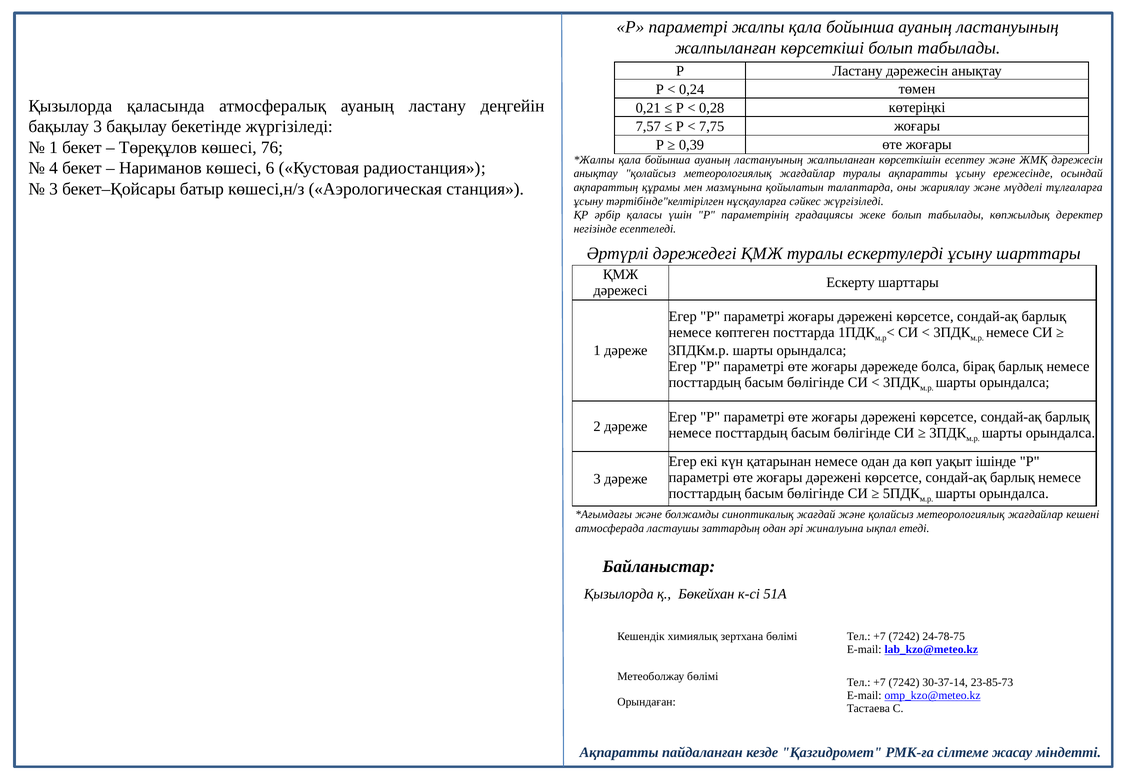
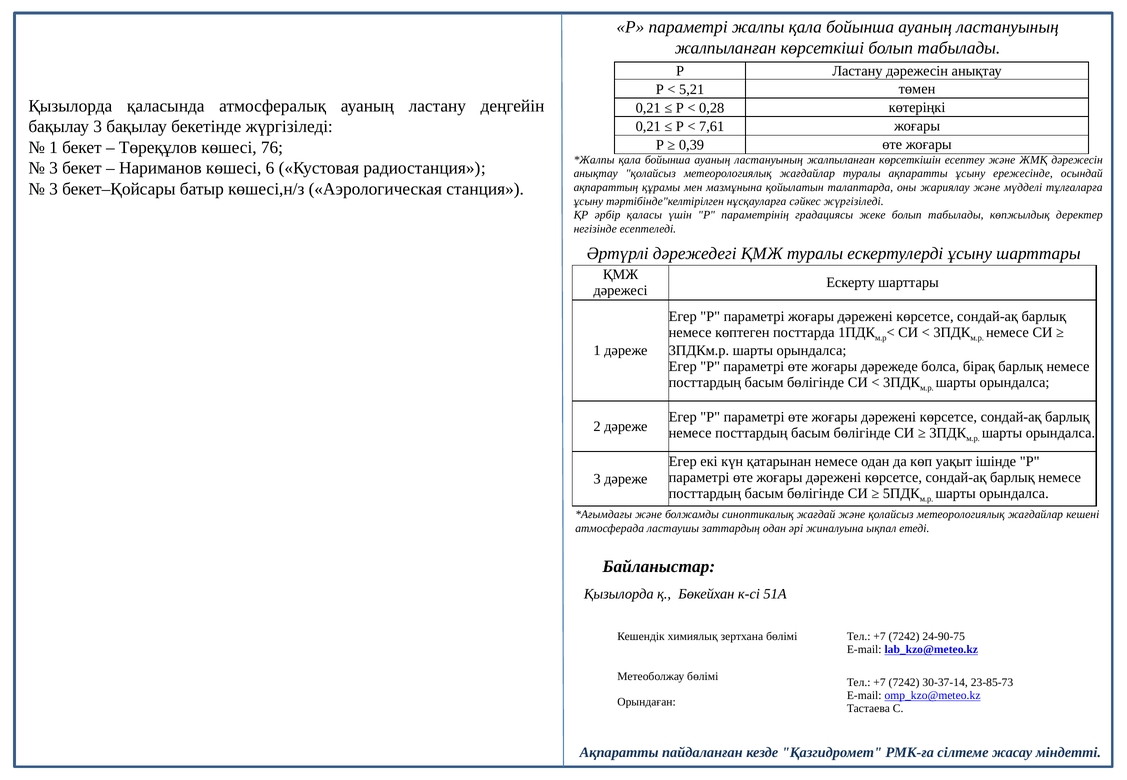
0,24: 0,24 -> 5,21
7,57 at (648, 127): 7,57 -> 0,21
7,75: 7,75 -> 7,61
4 at (54, 168): 4 -> 3
24-78-75: 24-78-75 -> 24-90-75
